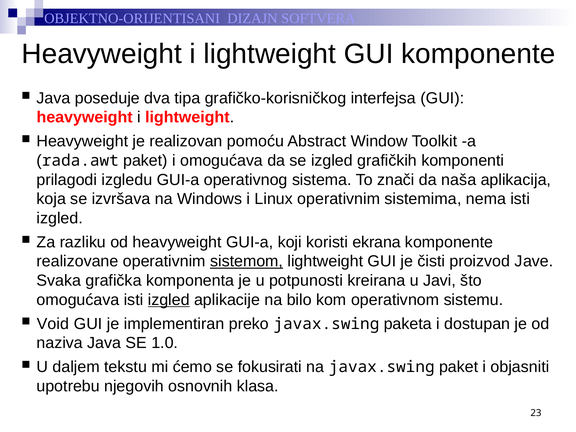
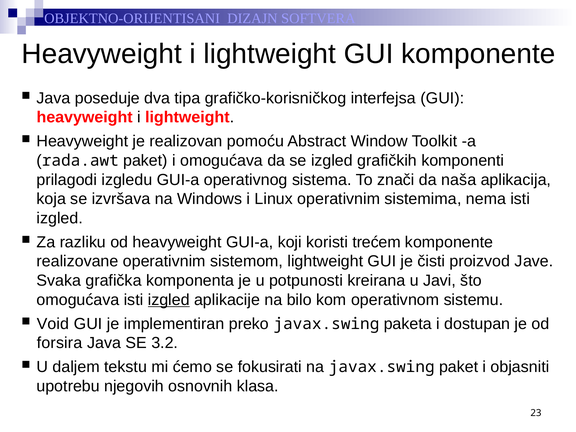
ekrana: ekrana -> trećem
sistemom underline: present -> none
naziva: naziva -> forsira
1.0: 1.0 -> 3.2
